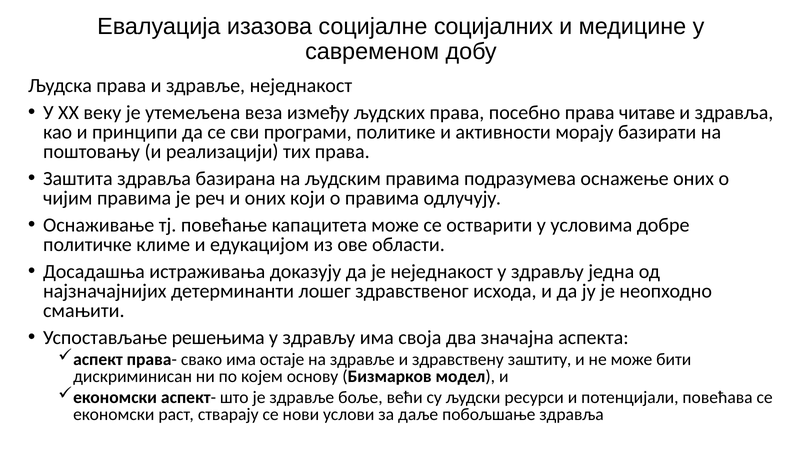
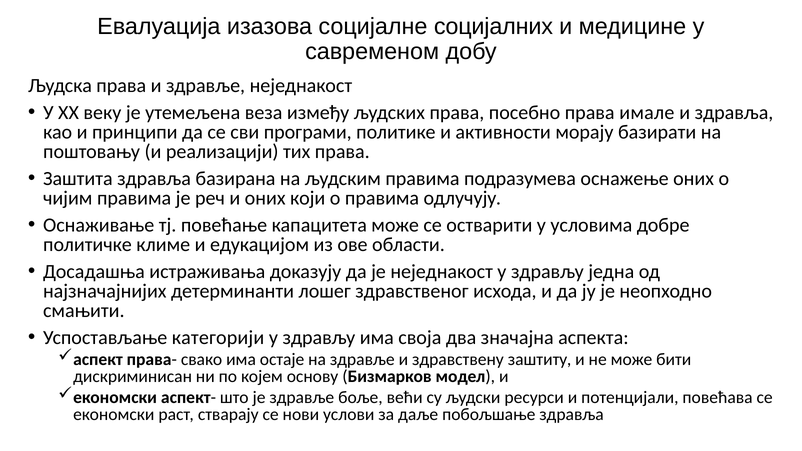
читаве: читаве -> имале
решењима: решењима -> категорији
